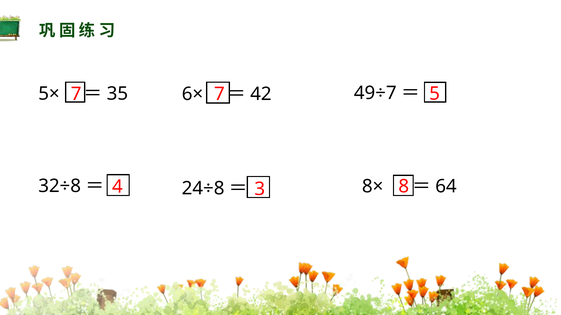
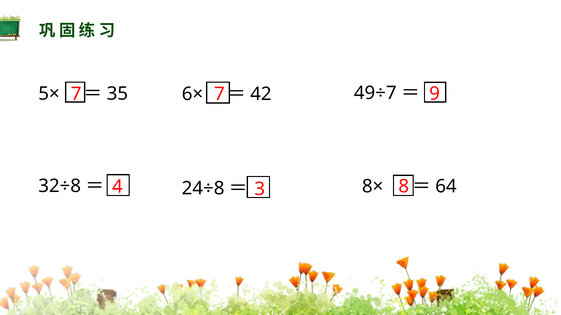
5: 5 -> 9
